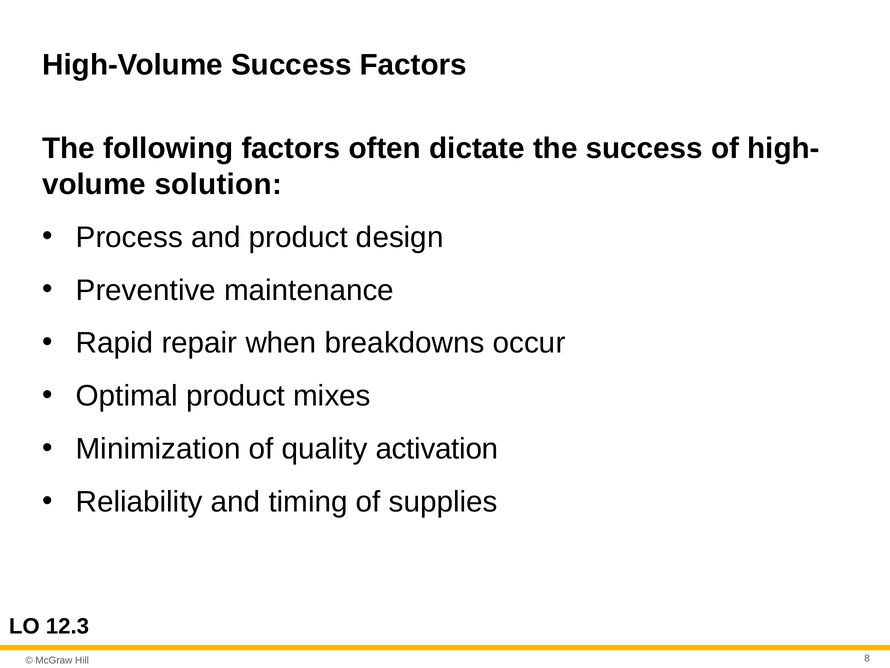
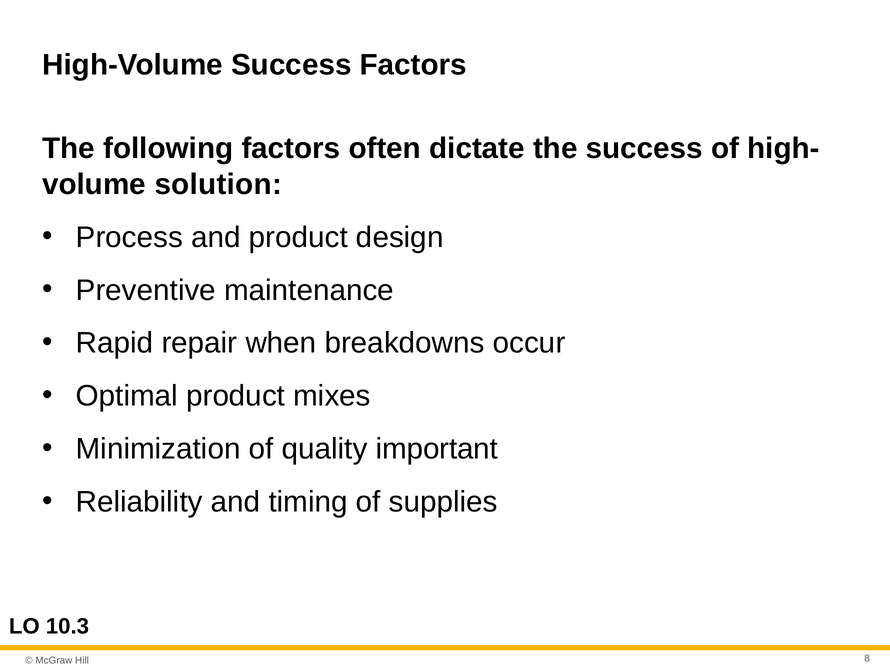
activation: activation -> important
12.3: 12.3 -> 10.3
